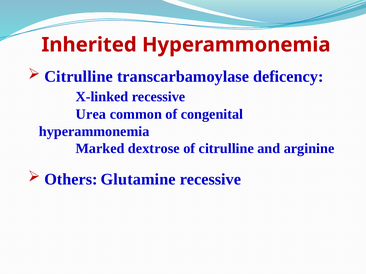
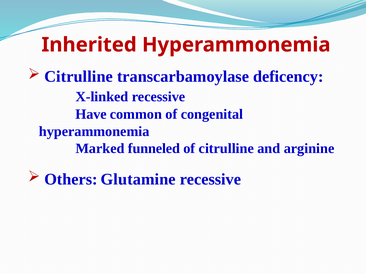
Urea: Urea -> Have
dextrose: dextrose -> funneled
